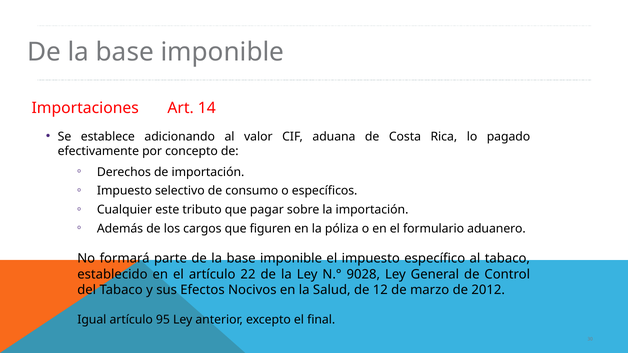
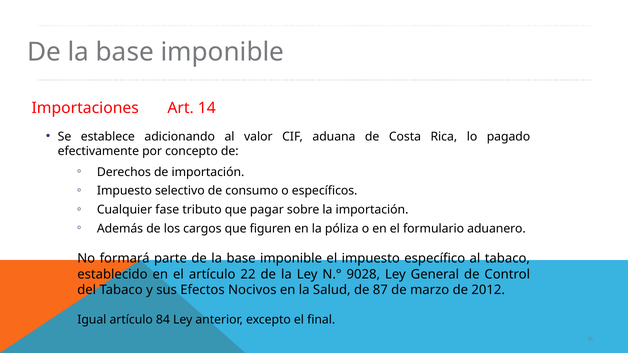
este: este -> fase
12: 12 -> 87
95: 95 -> 84
